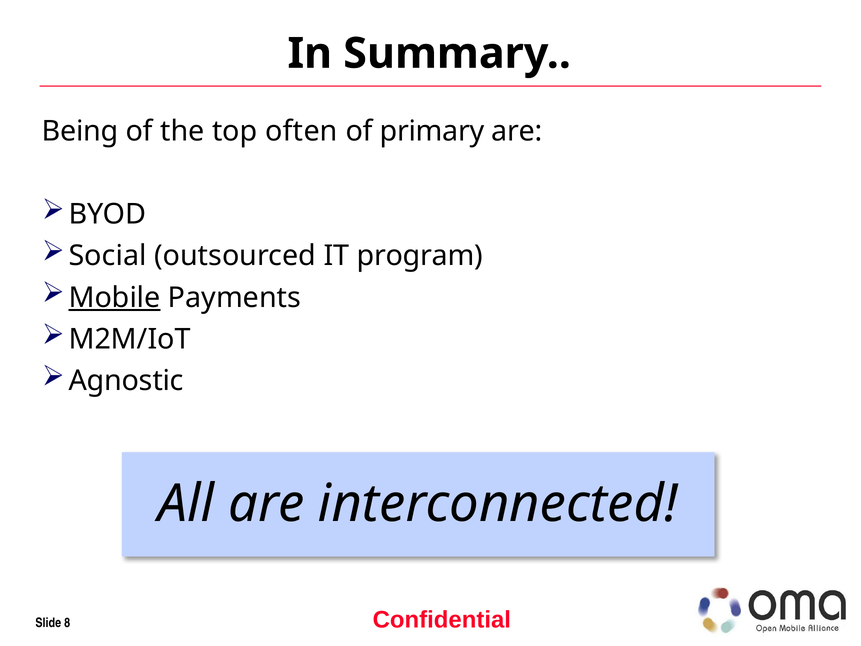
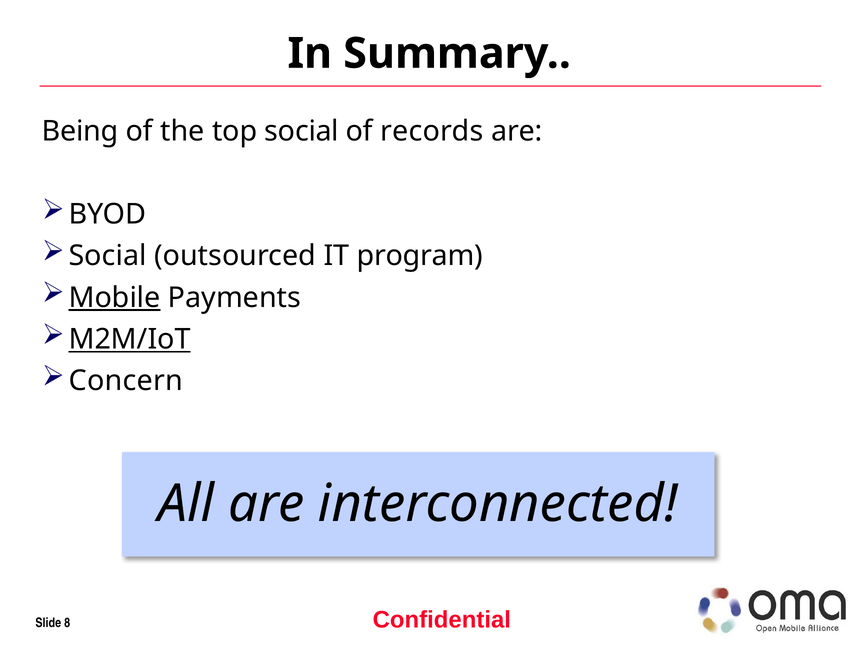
top often: often -> social
primary: primary -> records
M2M/IoT underline: none -> present
Agnostic: Agnostic -> Concern
